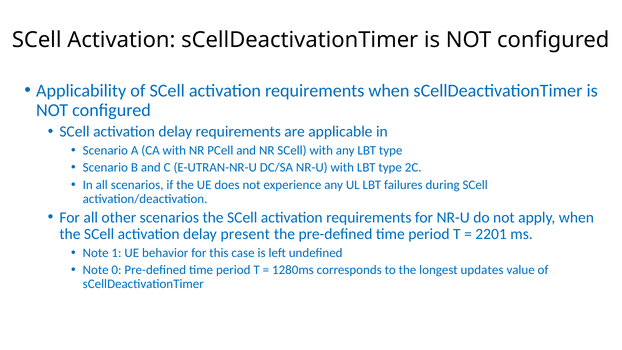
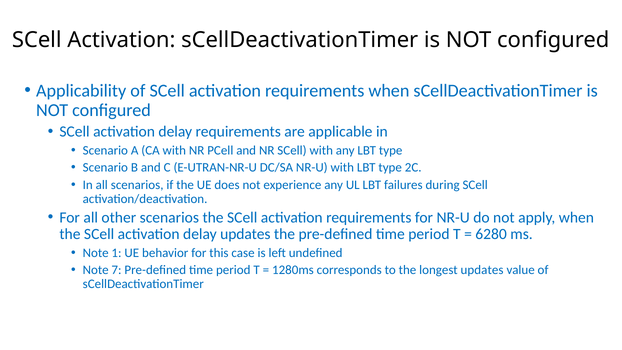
delay present: present -> updates
2201: 2201 -> 6280
0: 0 -> 7
